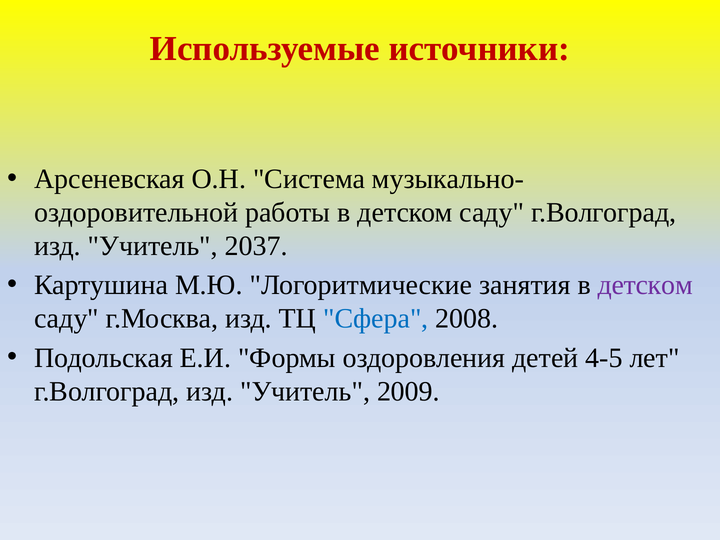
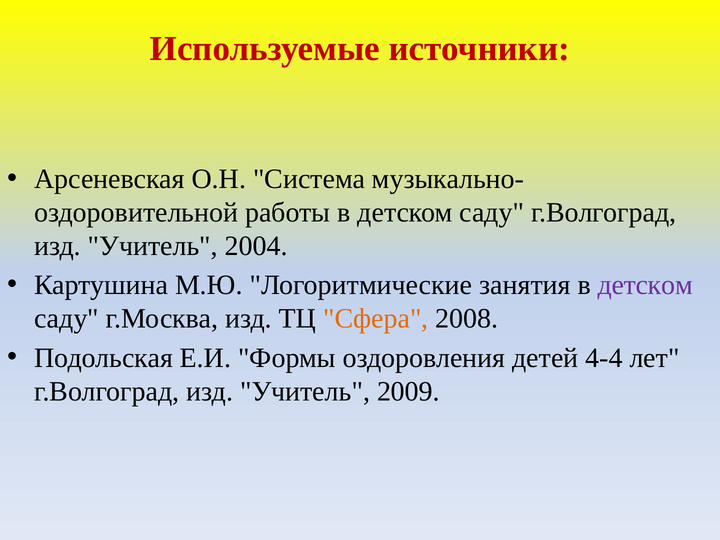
2037: 2037 -> 2004
Сфера colour: blue -> orange
4-5: 4-5 -> 4-4
